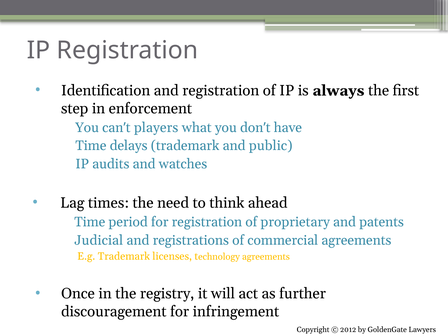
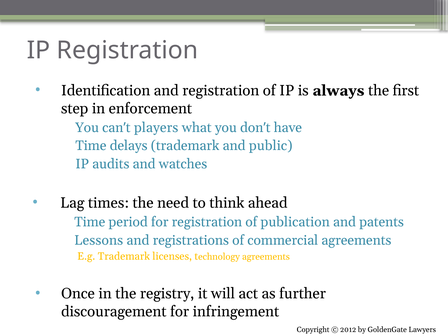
proprietary: proprietary -> publication
Judicial: Judicial -> Lessons
